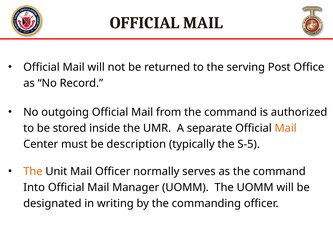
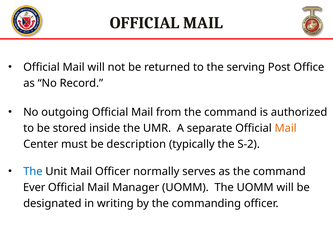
S-5: S-5 -> S-2
The at (33, 171) colour: orange -> blue
Into: Into -> Ever
